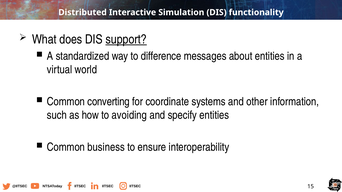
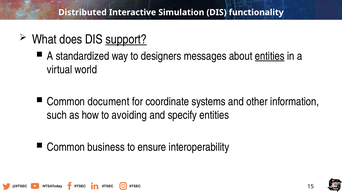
difference: difference -> designers
entities at (270, 56) underline: none -> present
converting: converting -> document
